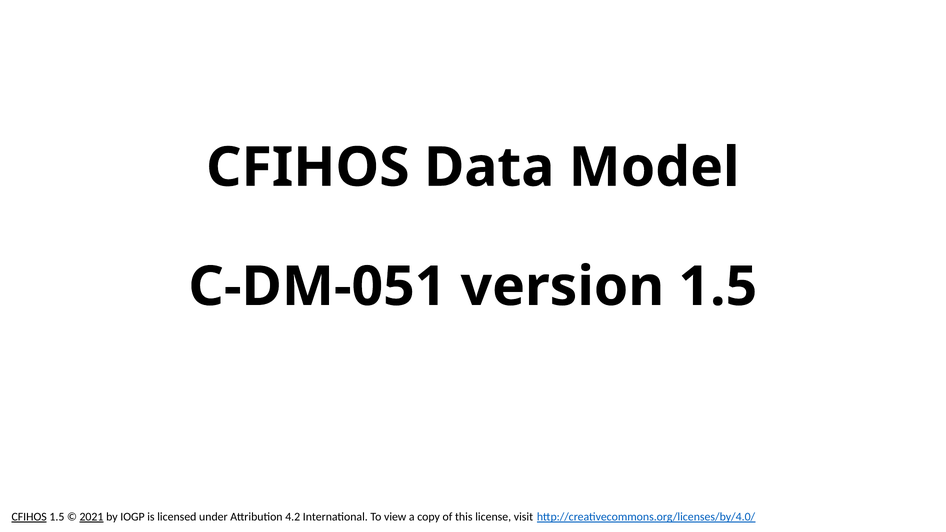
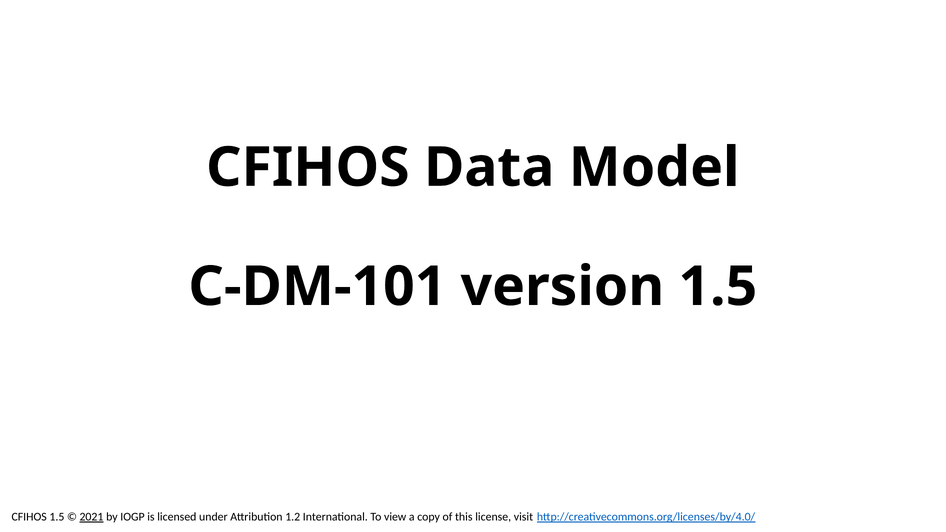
C-DM-051: C-DM-051 -> C-DM-101
CFIHOS at (29, 517) underline: present -> none
4.2: 4.2 -> 1.2
